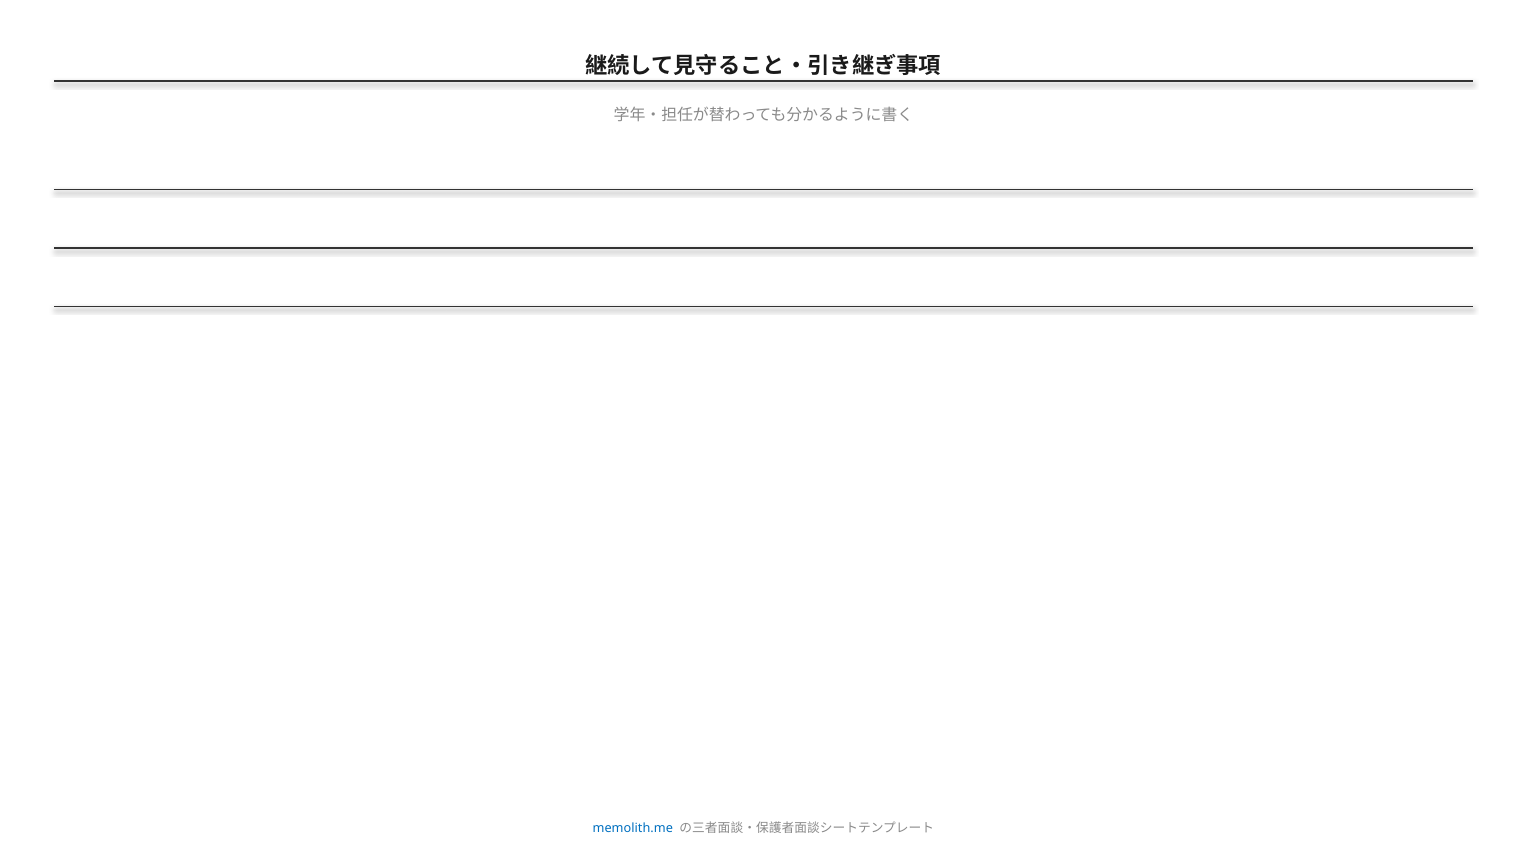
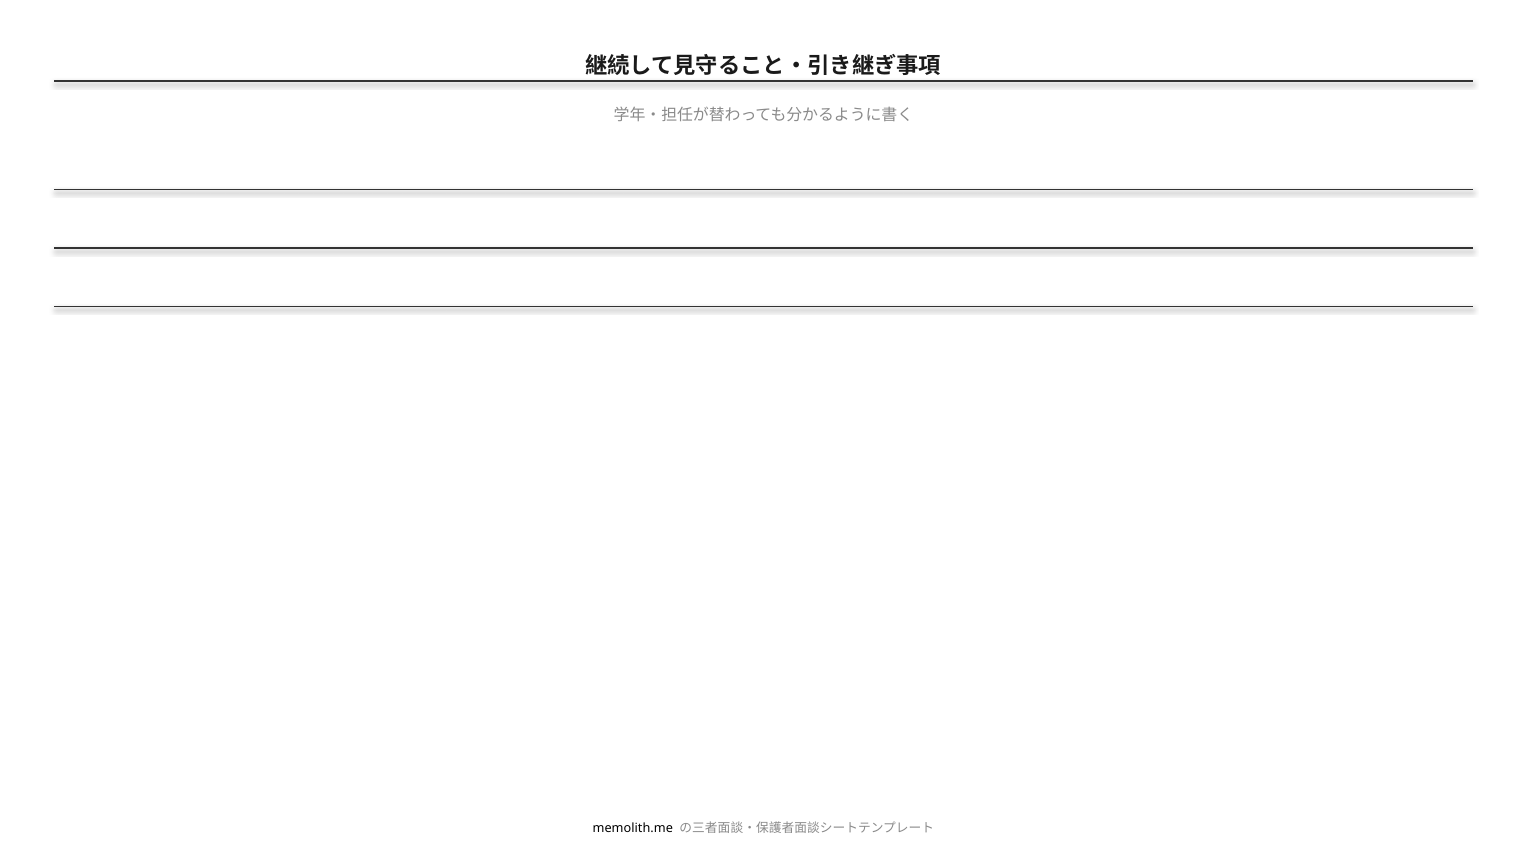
memolith.me colour: blue -> black
